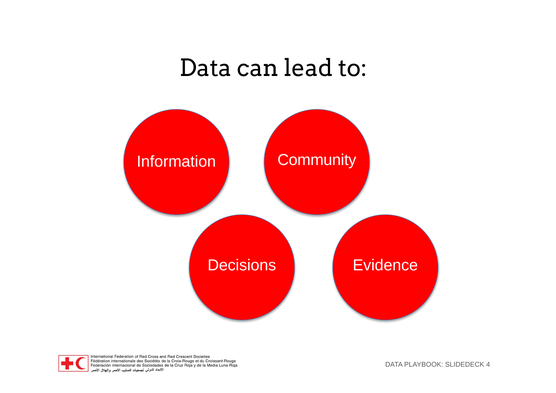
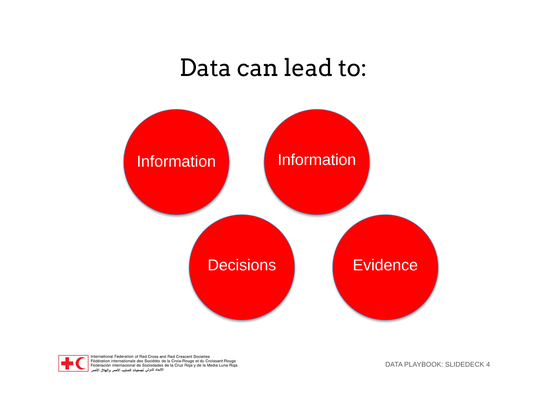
Information Community: Community -> Information
